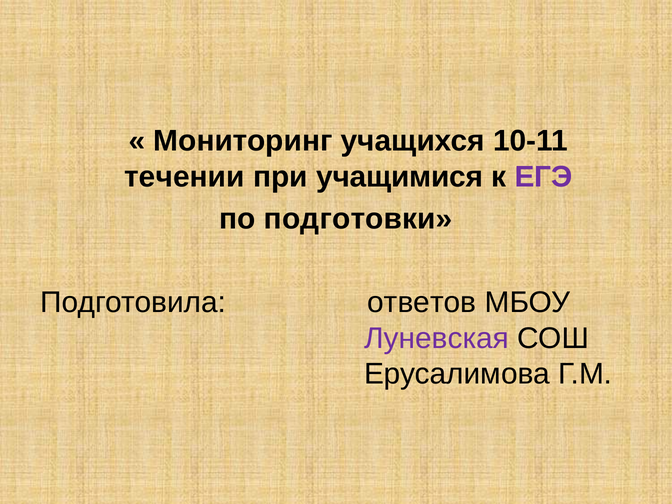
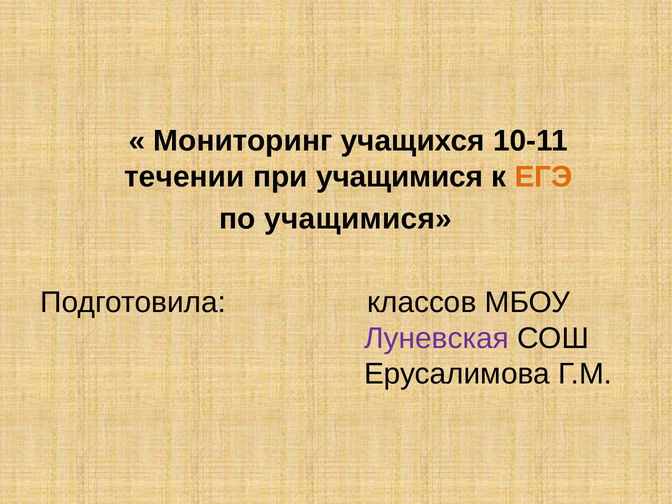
ЕГЭ colour: purple -> orange
по подготовки: подготовки -> учащимися
ответов: ответов -> классов
